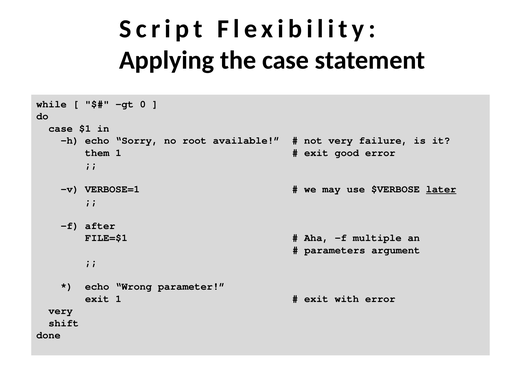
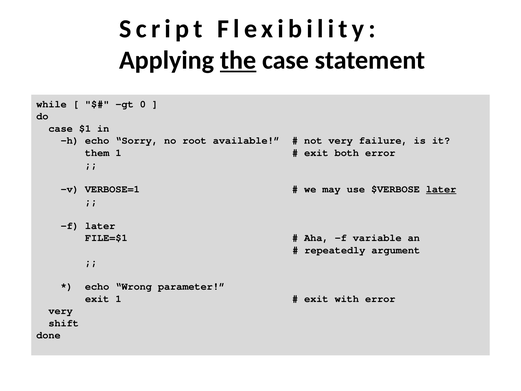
the underline: none -> present
good: good -> both
f after: after -> later
multiple: multiple -> variable
parameters: parameters -> repeatedly
